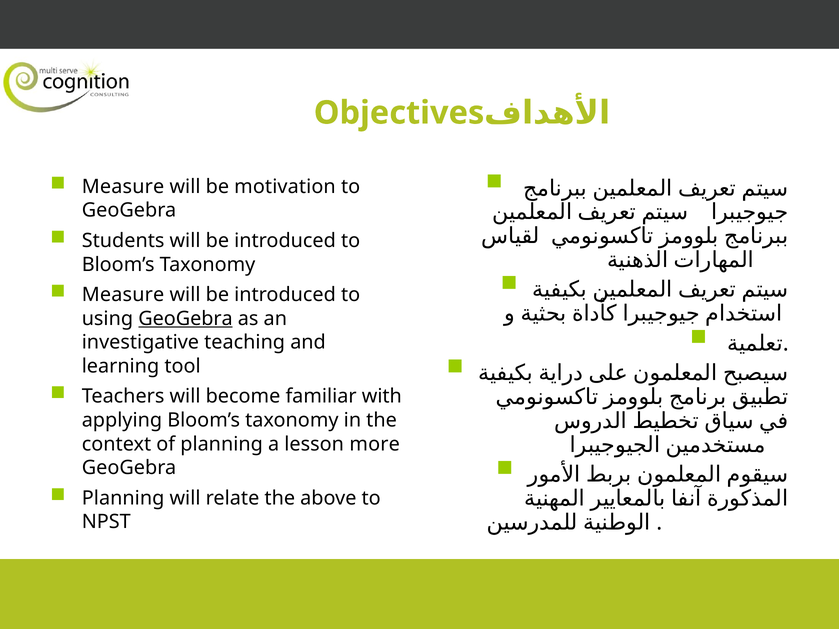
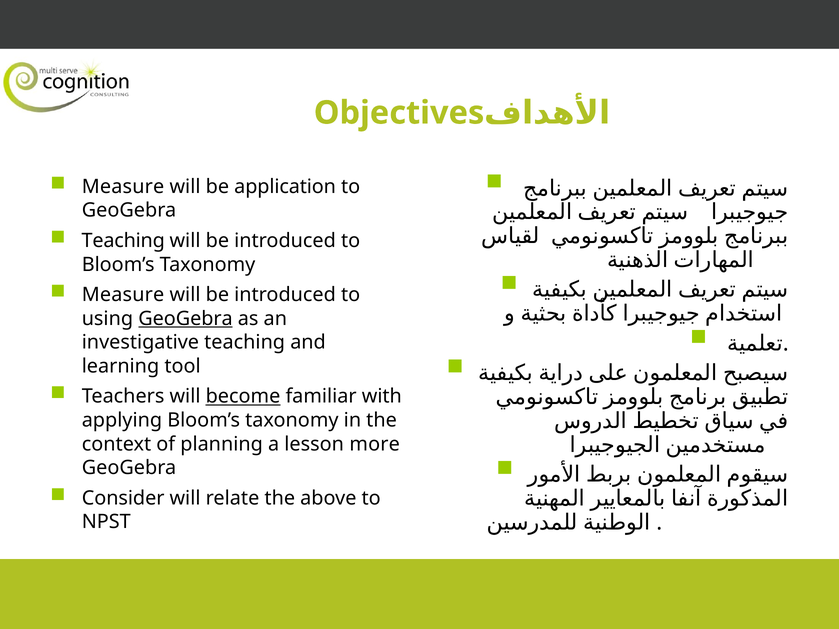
motivation: motivation -> application
Students at (123, 241): Students -> Teaching
become underline: none -> present
Planning at (123, 498): Planning -> Consider
